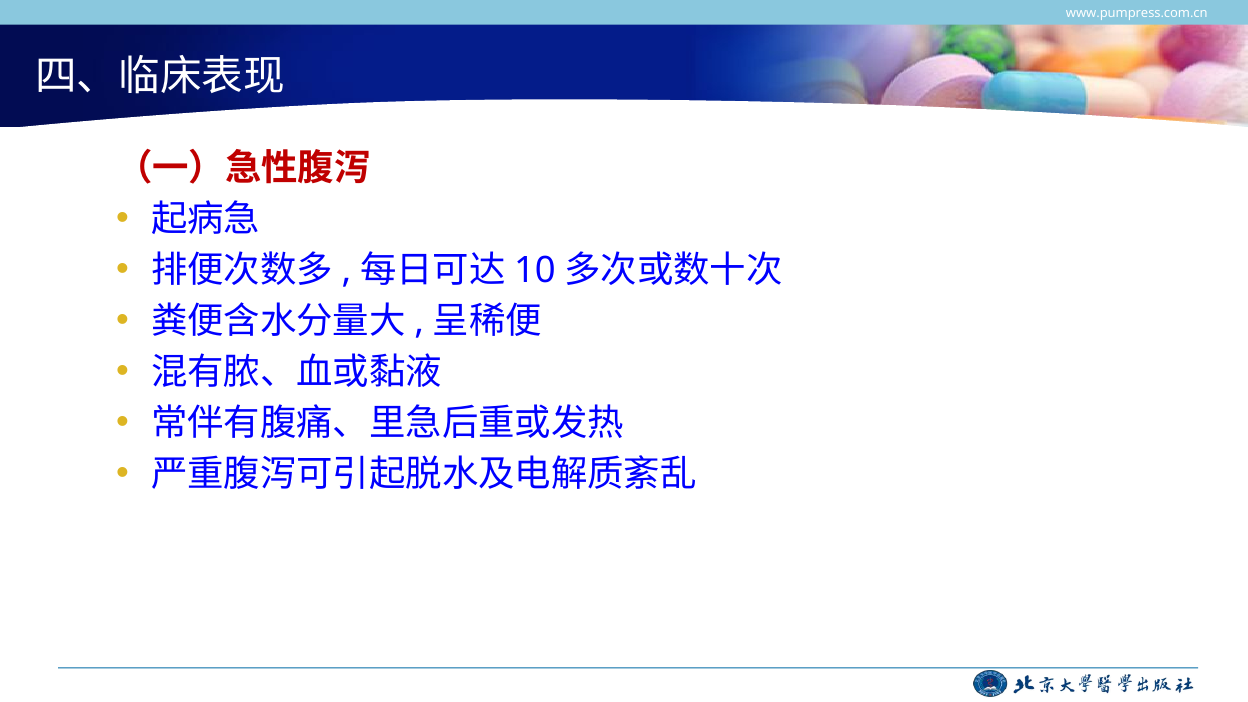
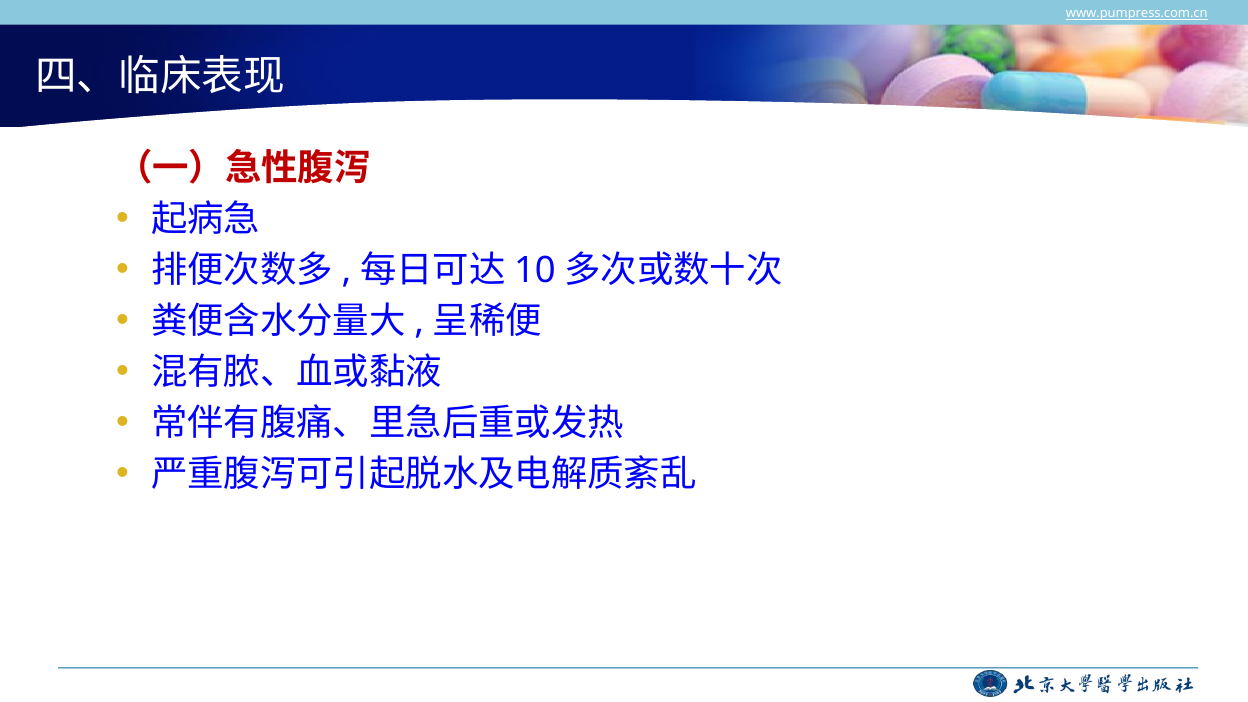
www.pumpress.com.cn underline: none -> present
